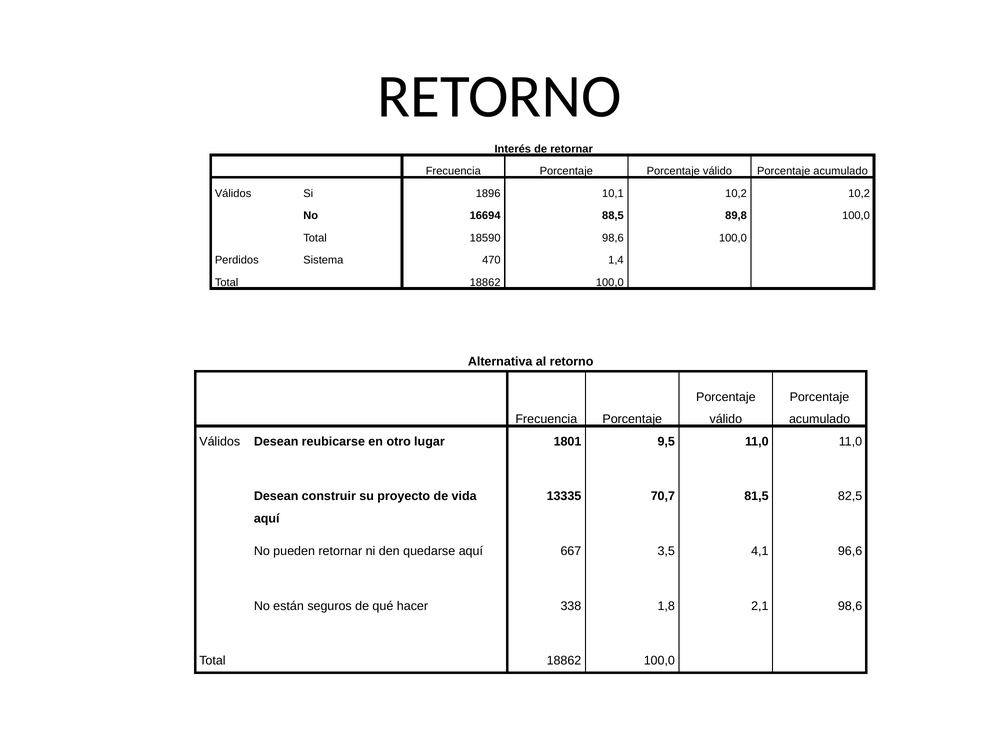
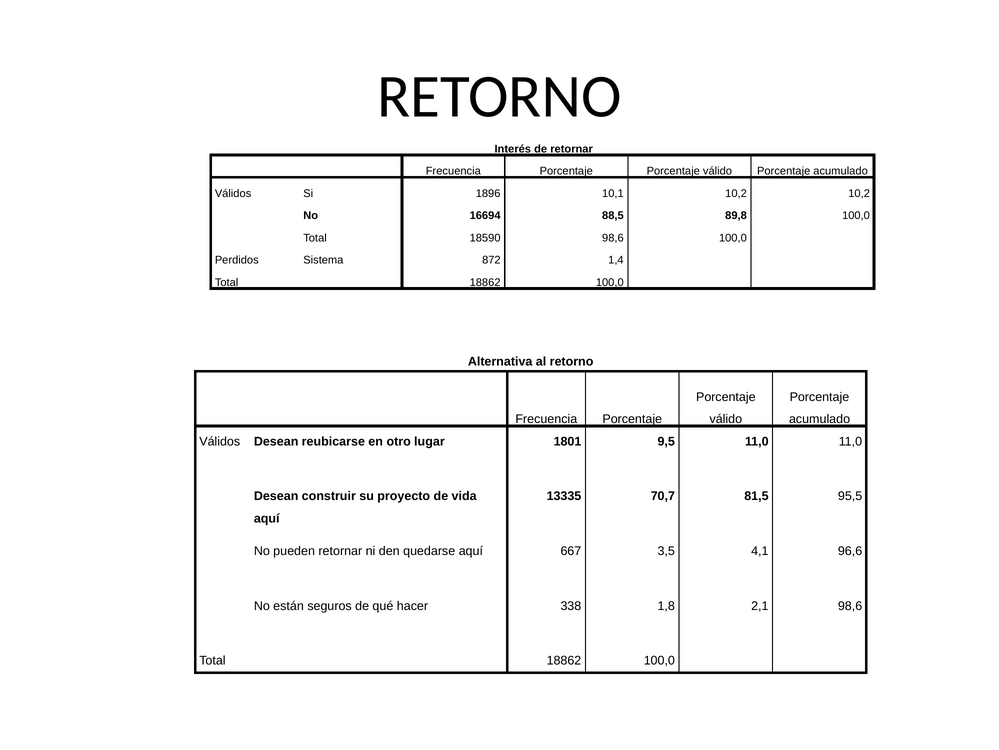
470: 470 -> 872
82,5: 82,5 -> 95,5
